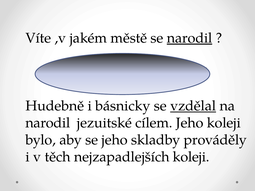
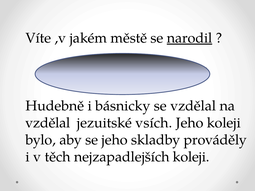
vzdělal at (193, 106) underline: present -> none
narodil at (48, 123): narodil -> vzdělal
cílem: cílem -> vsích
